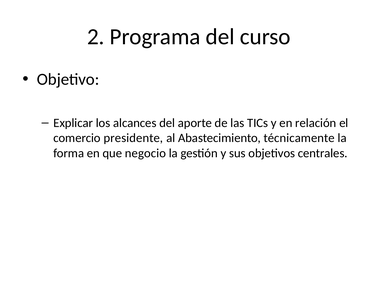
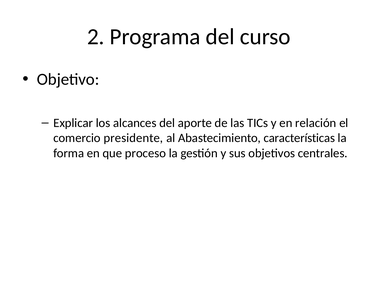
técnicamente: técnicamente -> características
negocio: negocio -> proceso
